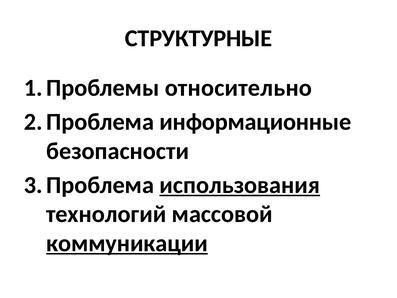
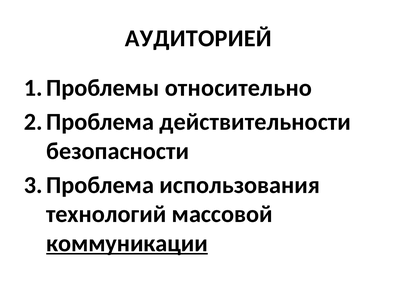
СТРУКТУРНЫЕ: СТРУКТУРНЫЕ -> АУДИТОРИЕЙ
информационные: информационные -> действительности
использования underline: present -> none
